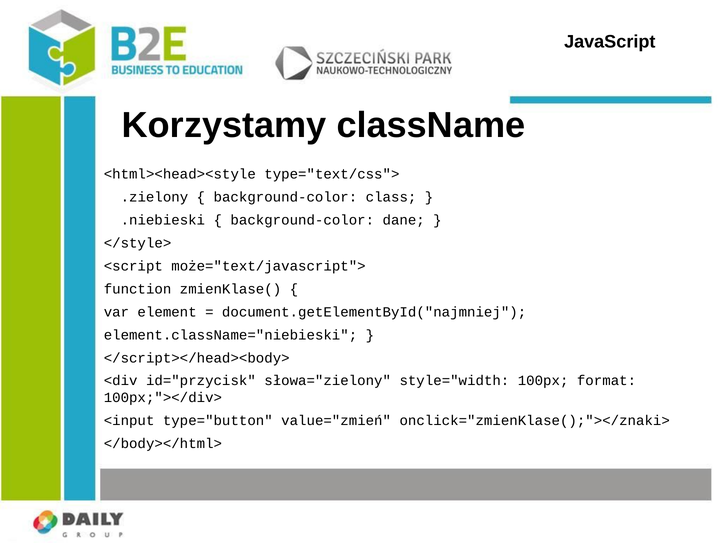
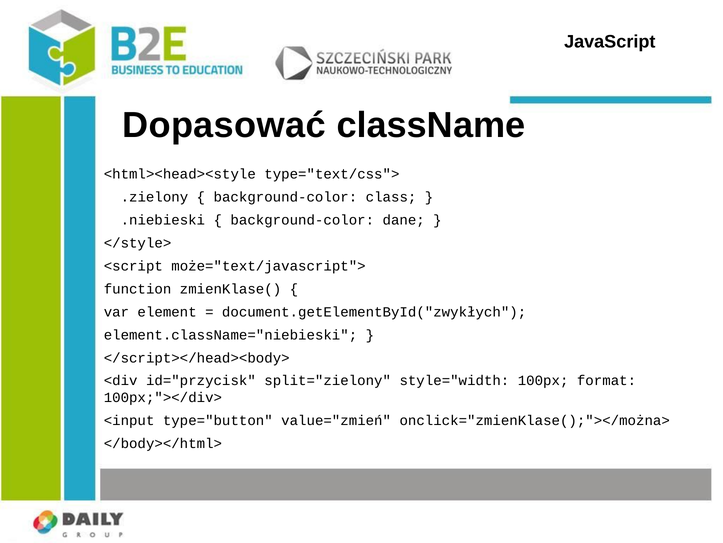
Korzystamy: Korzystamy -> Dopasować
document.getElementById("najmniej: document.getElementById("najmniej -> document.getElementById("zwykłych
słowa="zielony: słowa="zielony -> split="zielony
onclick="zmienKlase();"></znaki>: onclick="zmienKlase();"></znaki> -> onclick="zmienKlase();"></można>
